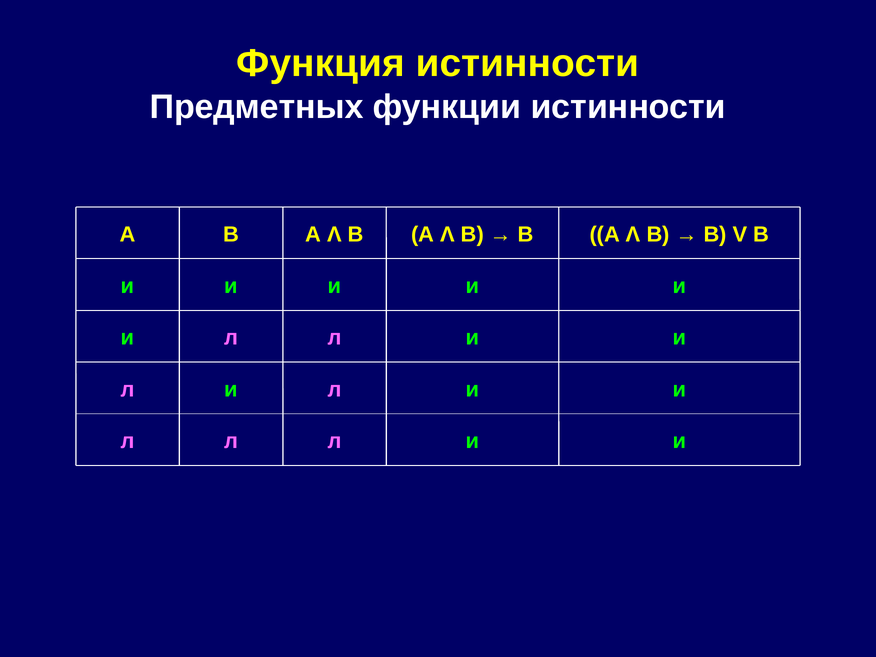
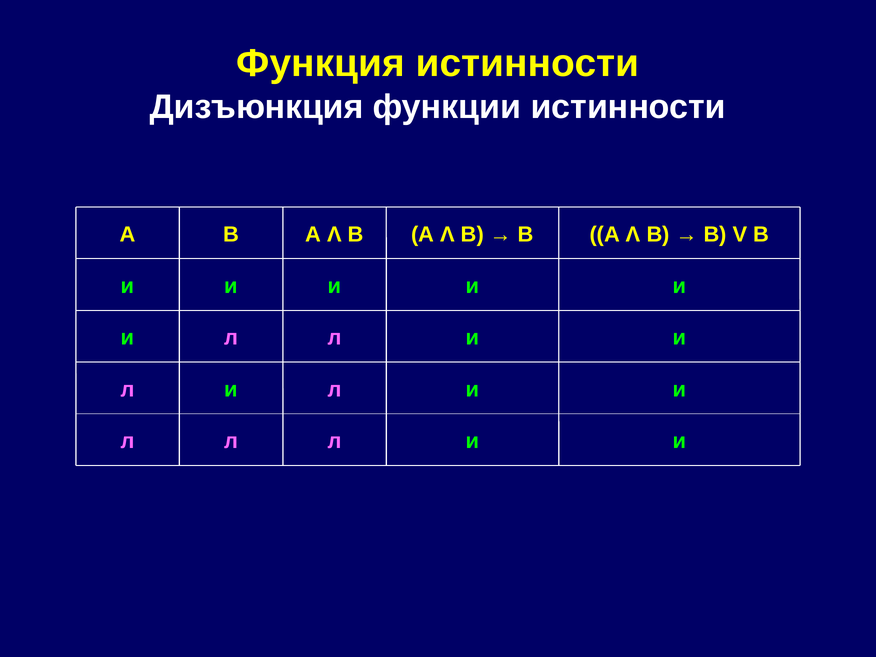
Предметных: Предметных -> Дизъюнкция
